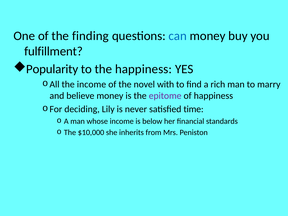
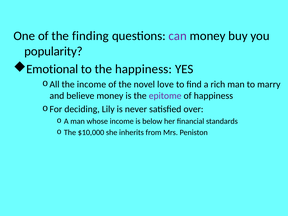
can colour: blue -> purple
fulfillment: fulfillment -> popularity
Popularity: Popularity -> Emotional
with: with -> love
time: time -> over
